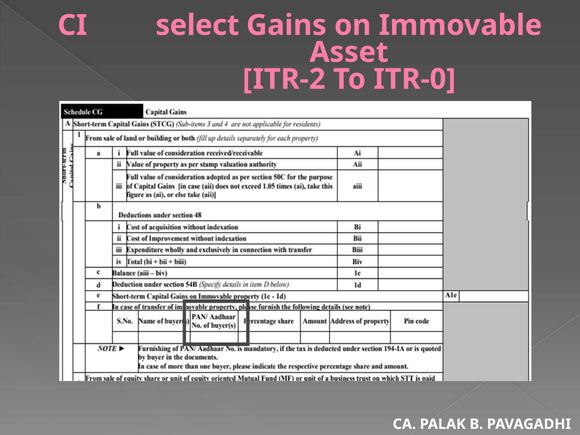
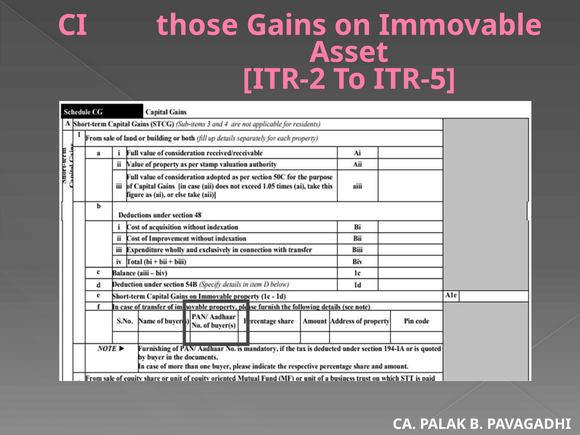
select: select -> those
ITR-0: ITR-0 -> ITR-5
